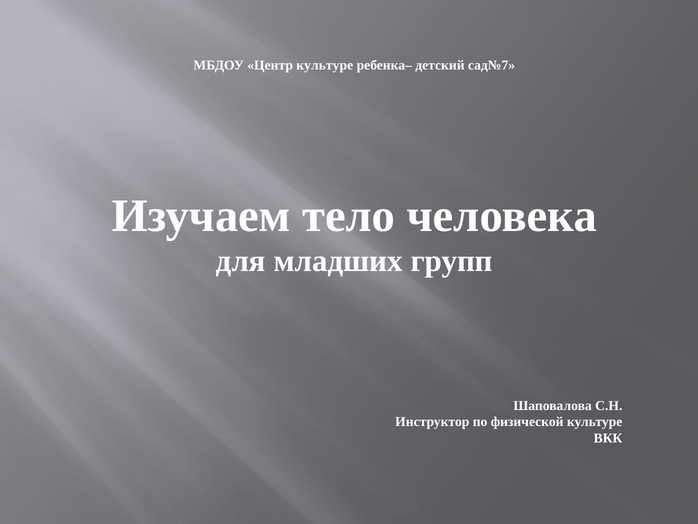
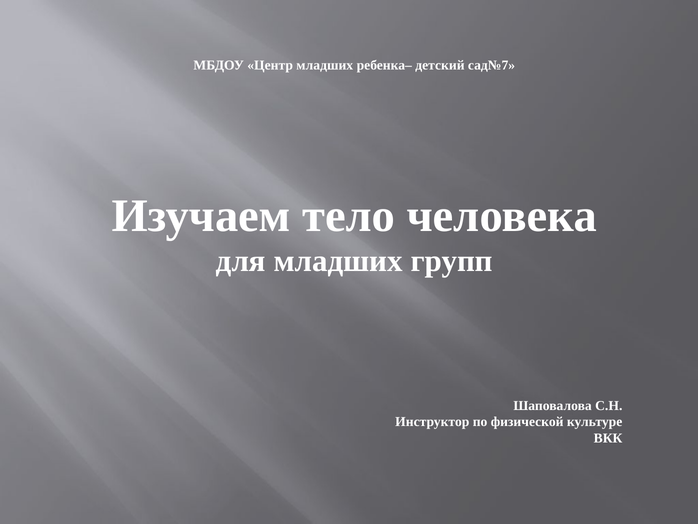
Центр культуре: культуре -> младших
